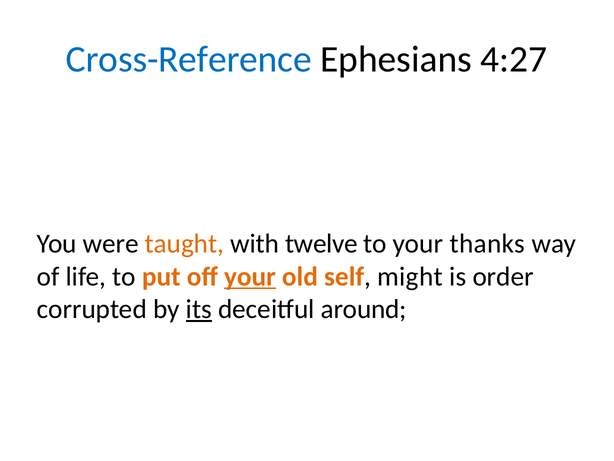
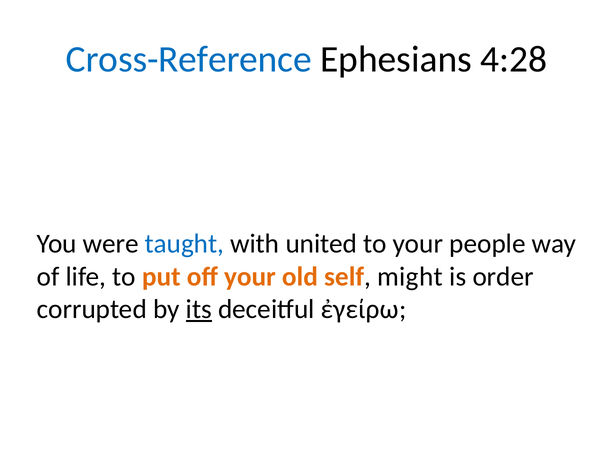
4:27: 4:27 -> 4:28
taught colour: orange -> blue
twelve: twelve -> united
thanks: thanks -> people
your at (250, 276) underline: present -> none
around: around -> ἐγείρω
